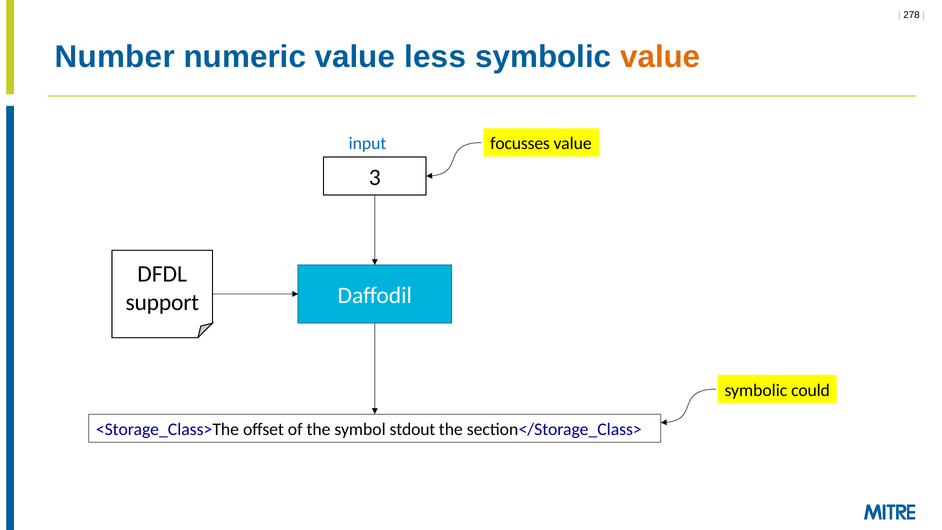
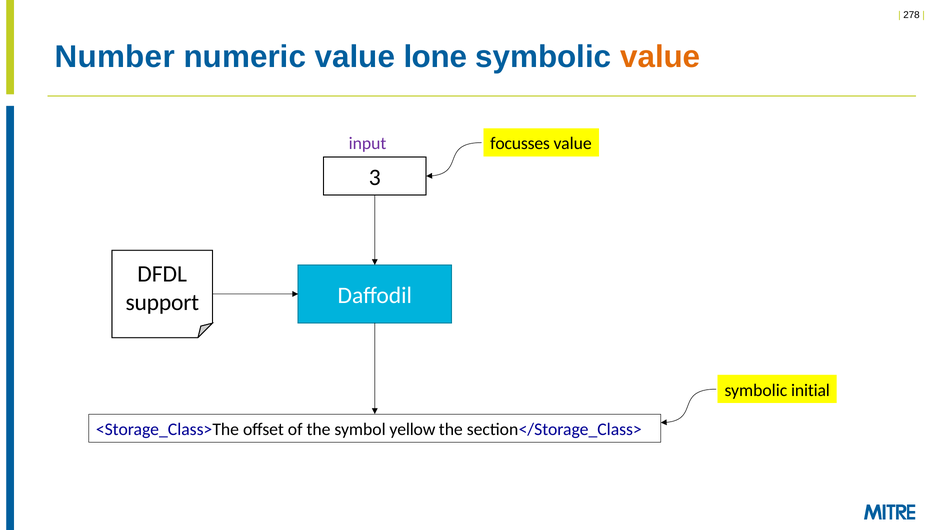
less: less -> lone
input colour: blue -> purple
could: could -> initial
stdout: stdout -> yellow
